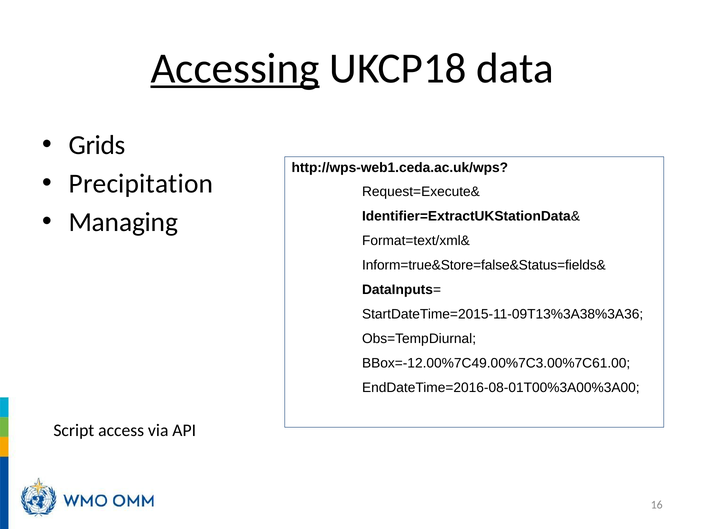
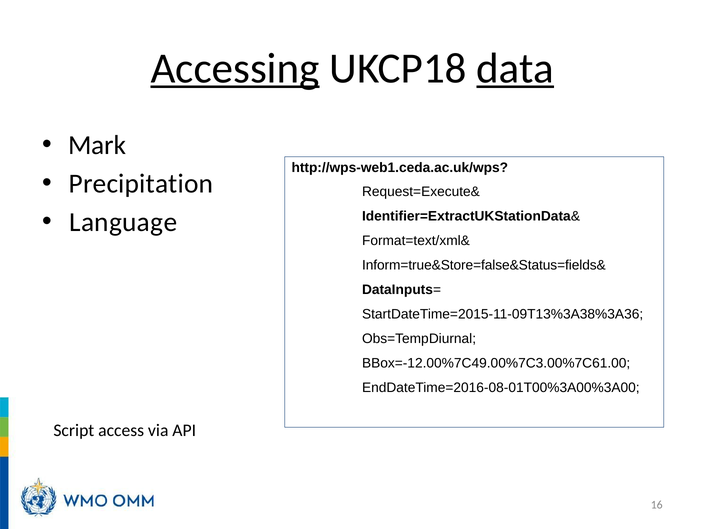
data underline: none -> present
Grids: Grids -> Mark
Managing: Managing -> Language
